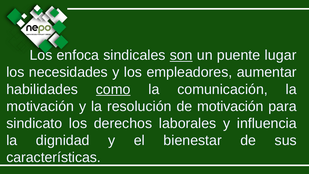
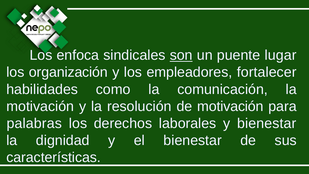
necesidades: necesidades -> organización
aumentar: aumentar -> fortalecer
como underline: present -> none
sindicato: sindicato -> palabras
y influencia: influencia -> bienestar
